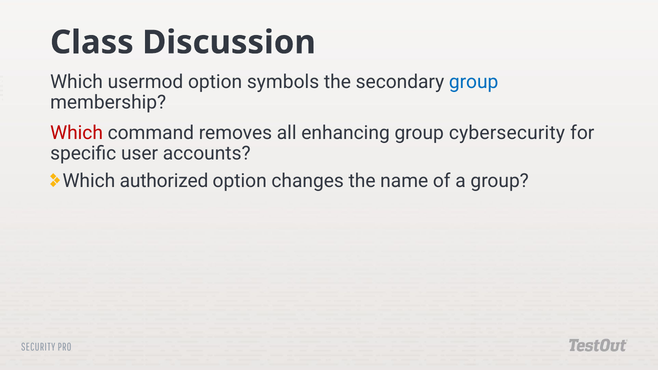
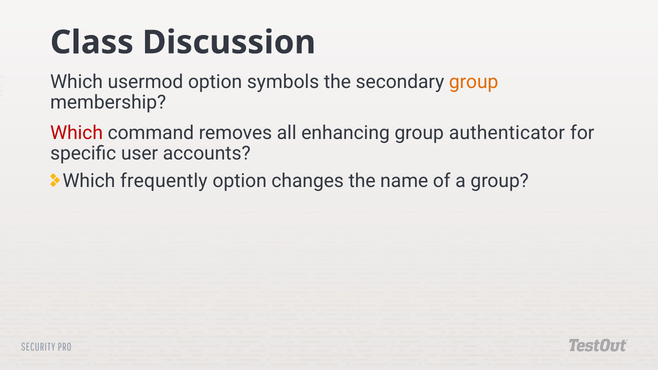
group at (474, 82) colour: blue -> orange
cybersecurity: cybersecurity -> authenticator
authorized: authorized -> frequently
